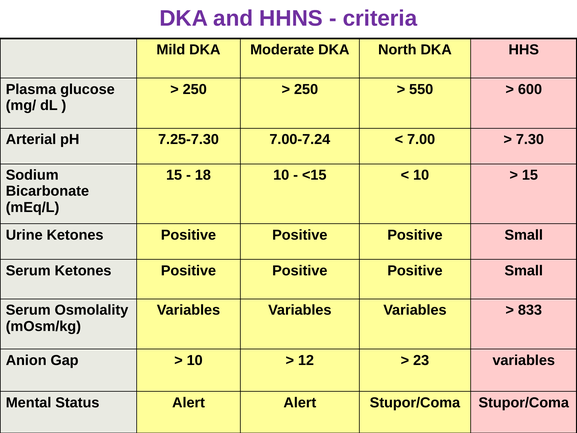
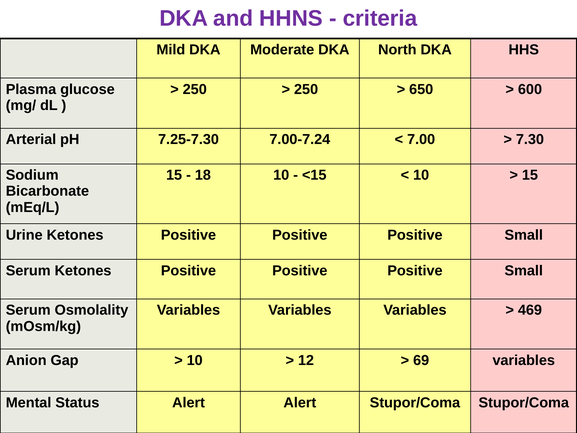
550: 550 -> 650
833: 833 -> 469
23: 23 -> 69
